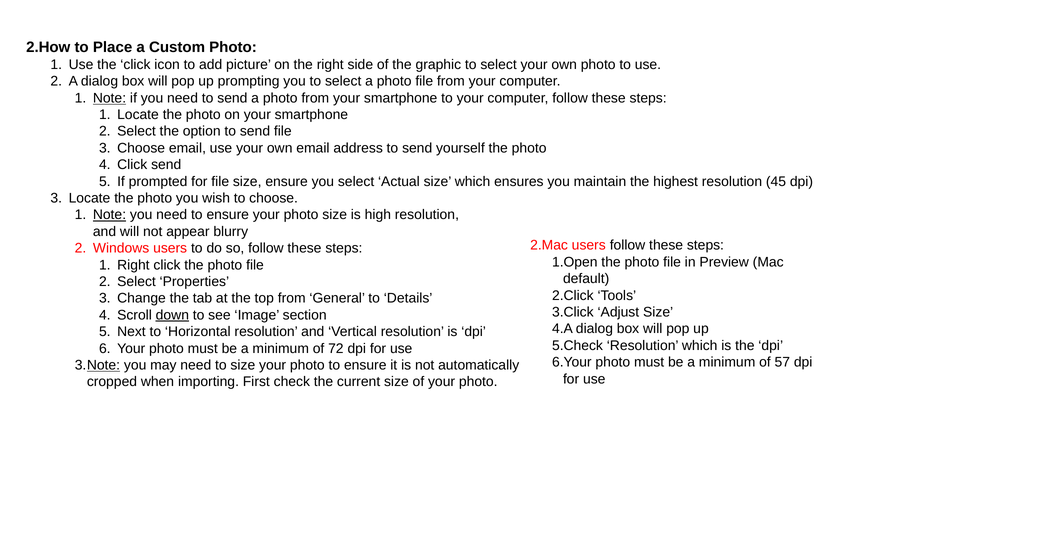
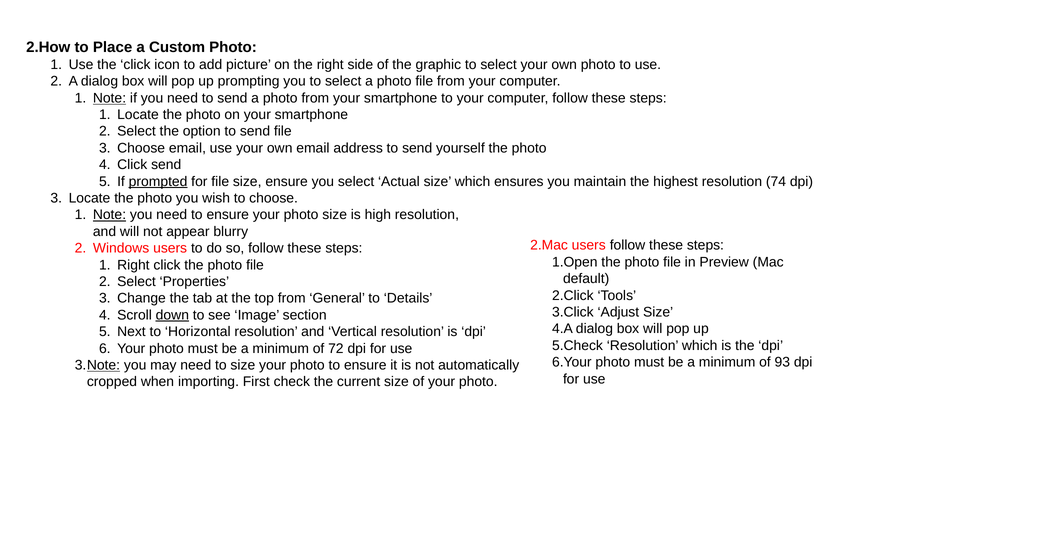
prompted underline: none -> present
45: 45 -> 74
57: 57 -> 93
